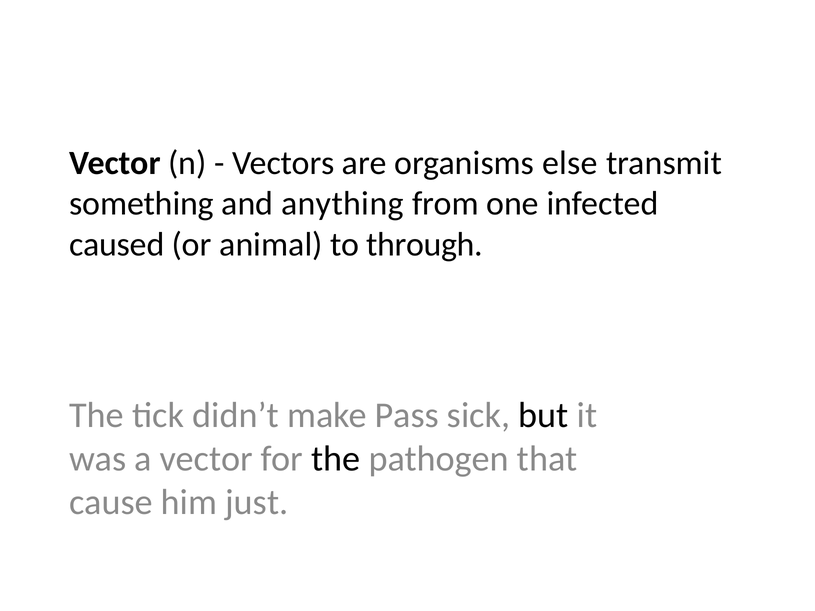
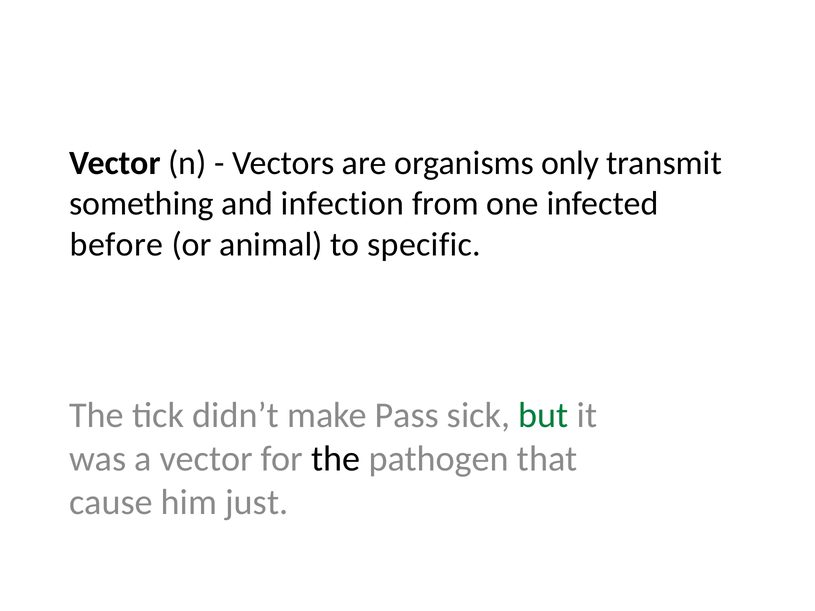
else: else -> only
anything: anything -> infection
caused: caused -> before
through: through -> specific
but colour: black -> green
